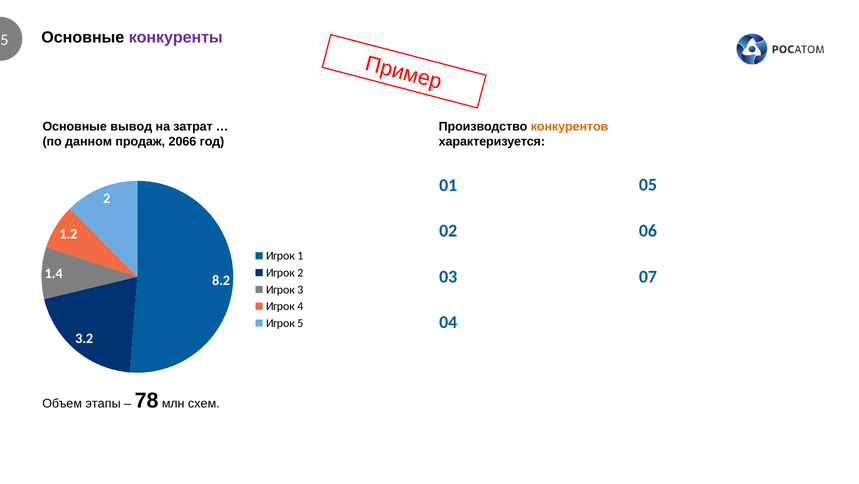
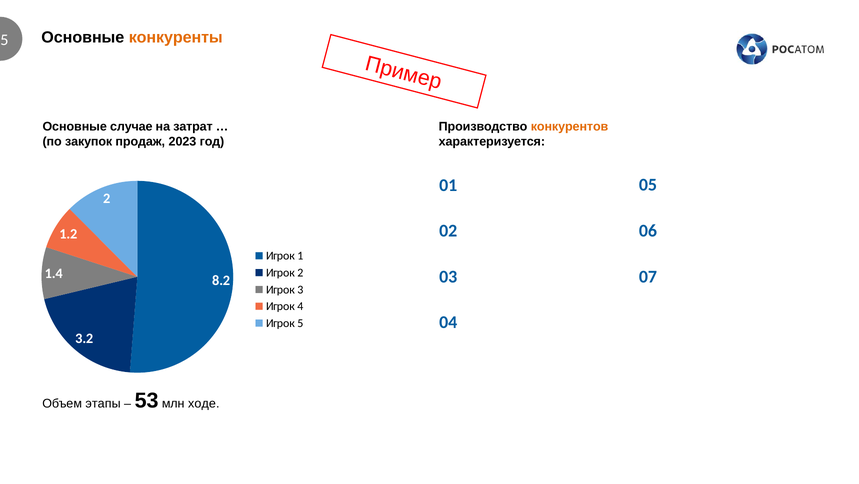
конкуренты colour: purple -> orange
вывод: вывод -> случае
данном: данном -> закупок
2066: 2066 -> 2023
78: 78 -> 53
схем: схем -> ходе
